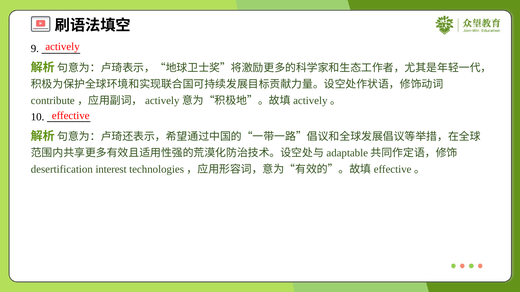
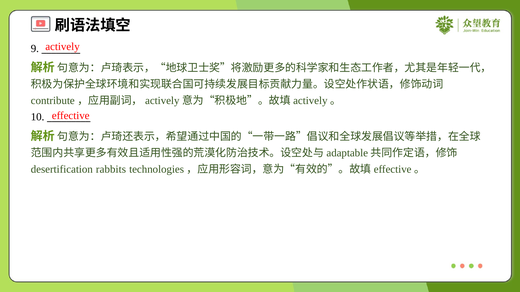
interest: interest -> rabbits
